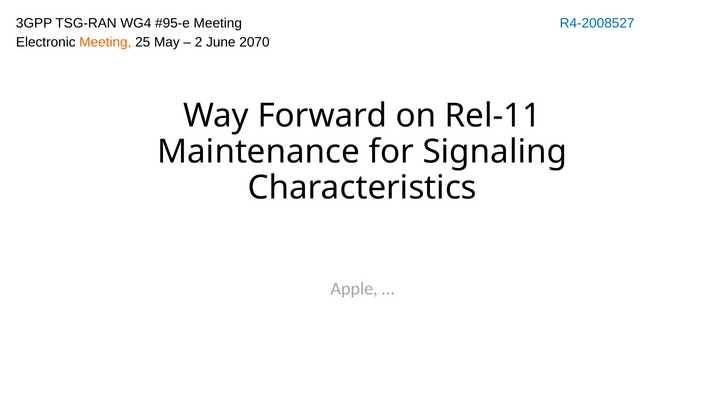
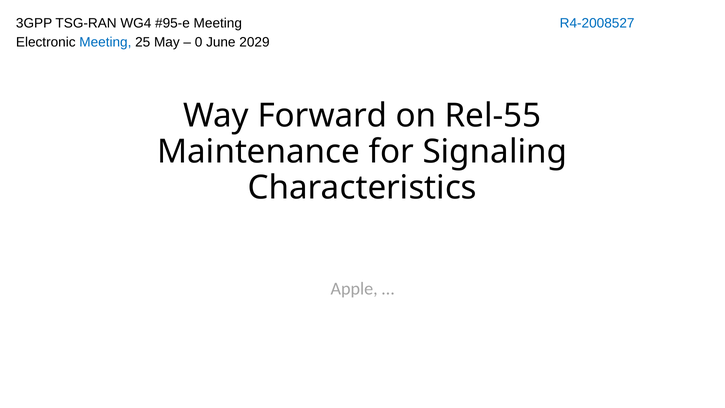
Meeting at (105, 42) colour: orange -> blue
2: 2 -> 0
2070: 2070 -> 2029
Rel-11: Rel-11 -> Rel-55
